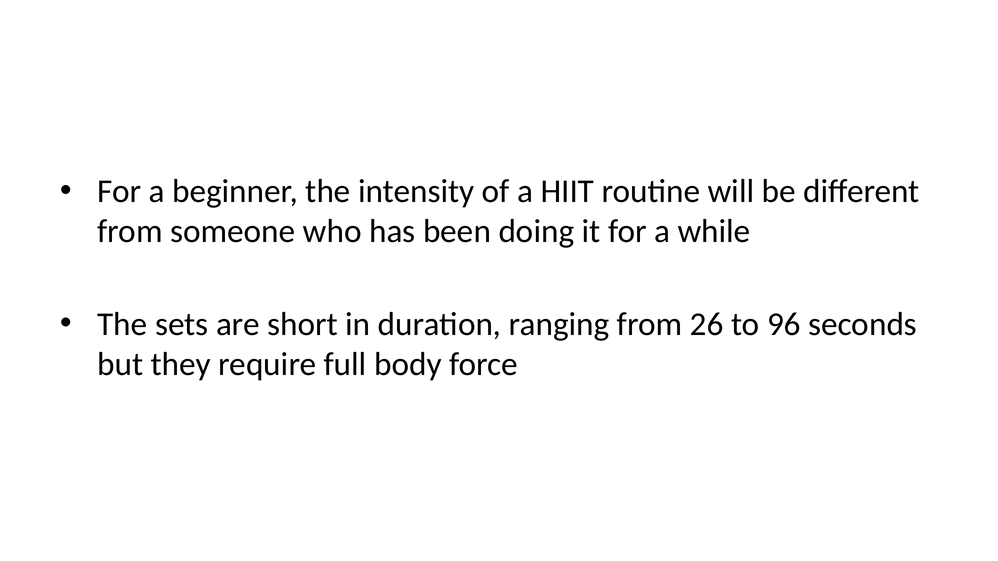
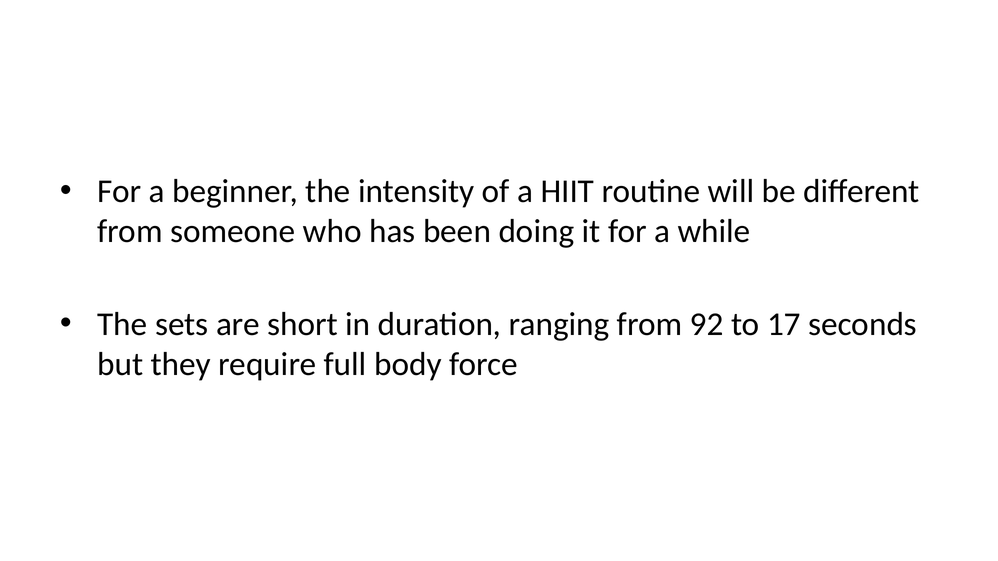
26: 26 -> 92
96: 96 -> 17
